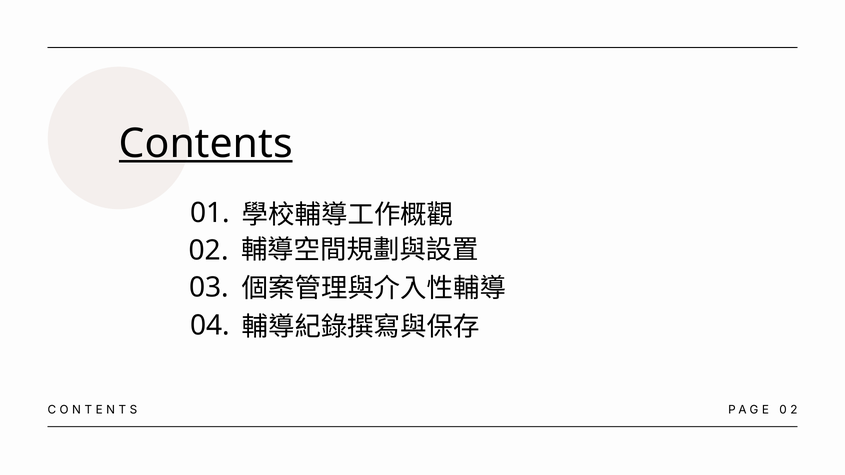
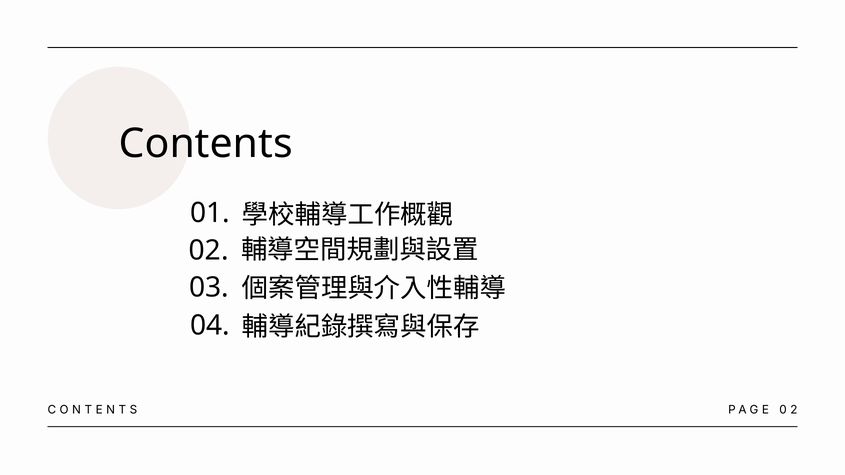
Contents underline: present -> none
